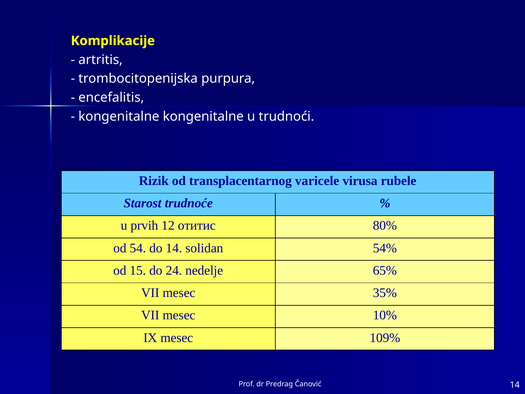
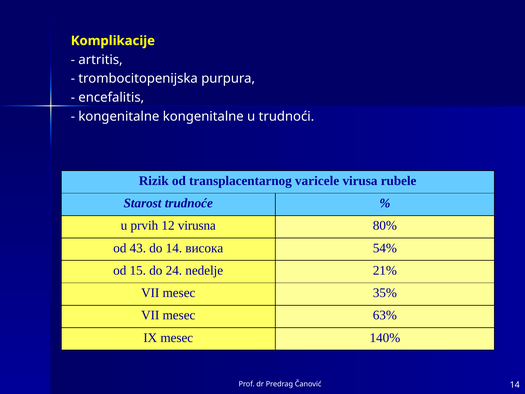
отитис: отитис -> virusna
54: 54 -> 43
solidan: solidan -> висока
65%: 65% -> 21%
10%: 10% -> 63%
109%: 109% -> 140%
